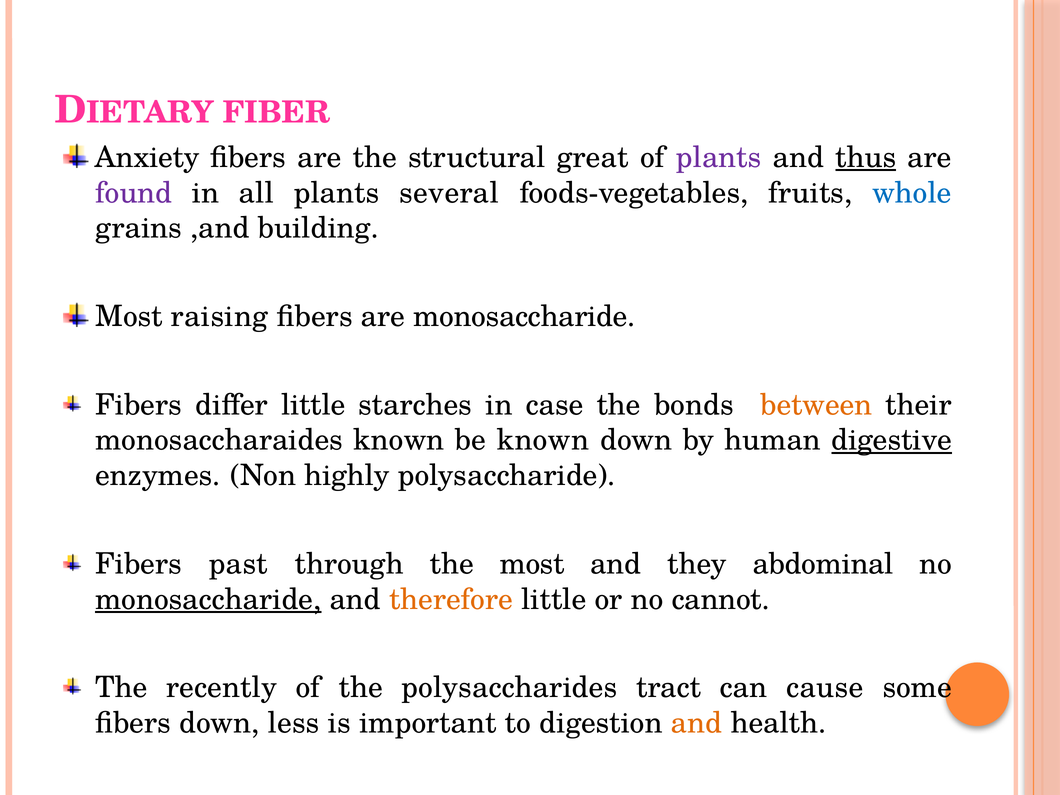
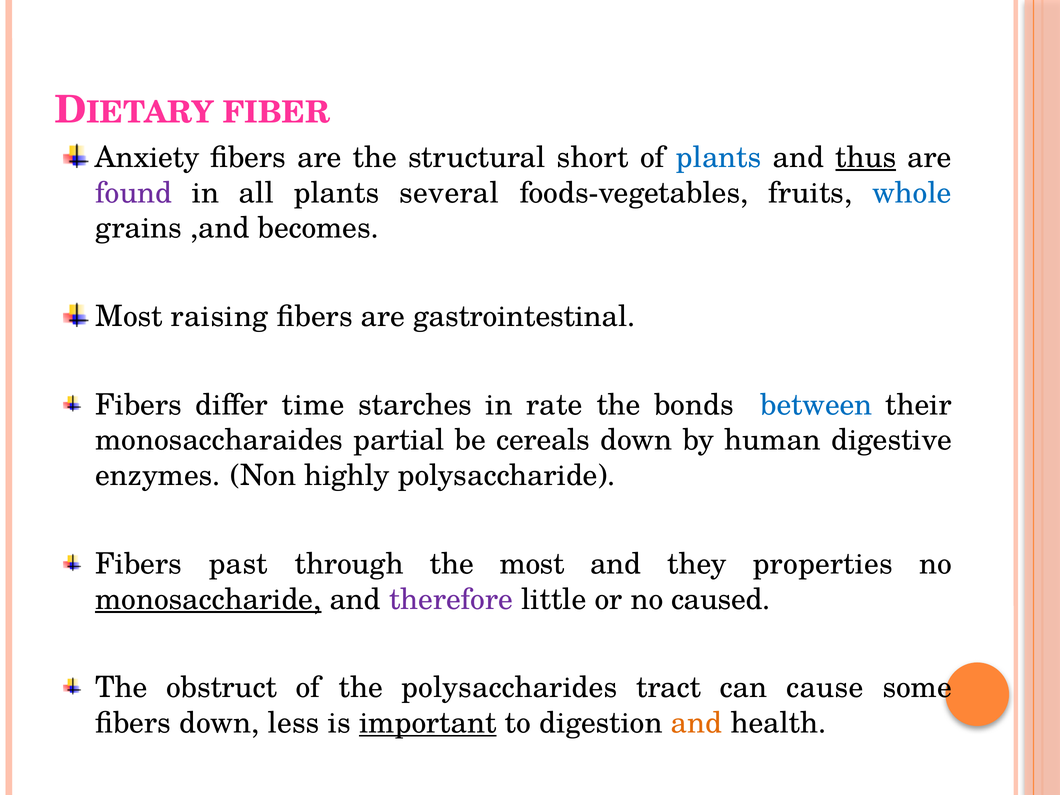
great: great -> short
plants at (719, 157) colour: purple -> blue
building: building -> becomes
are monosaccharide: monosaccharide -> gastrointestinal
differ little: little -> time
case: case -> rate
between colour: orange -> blue
monosaccharaides known: known -> partial
be known: known -> cereals
digestive underline: present -> none
abdominal: abdominal -> properties
therefore colour: orange -> purple
cannot: cannot -> caused
recently: recently -> obstruct
important underline: none -> present
